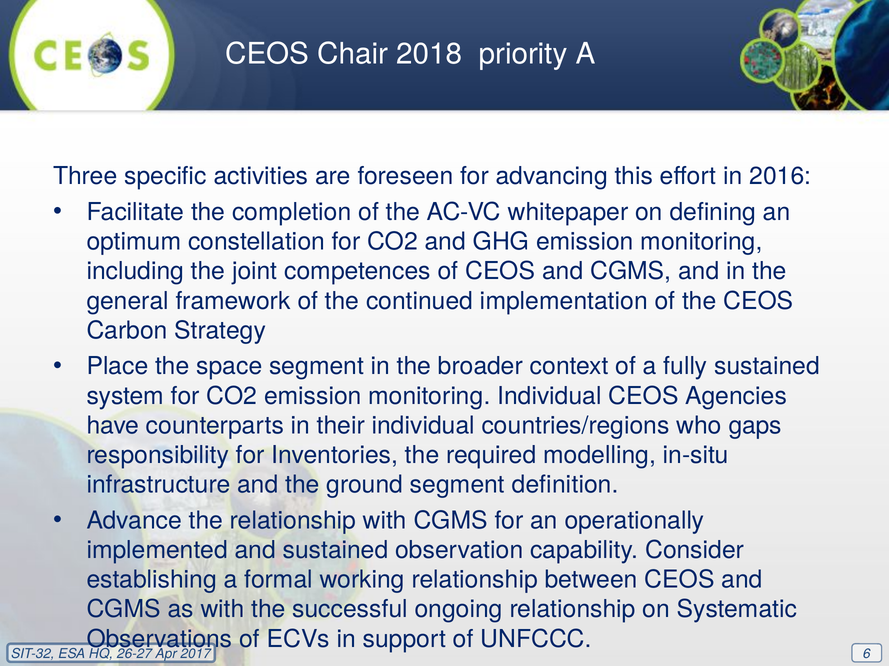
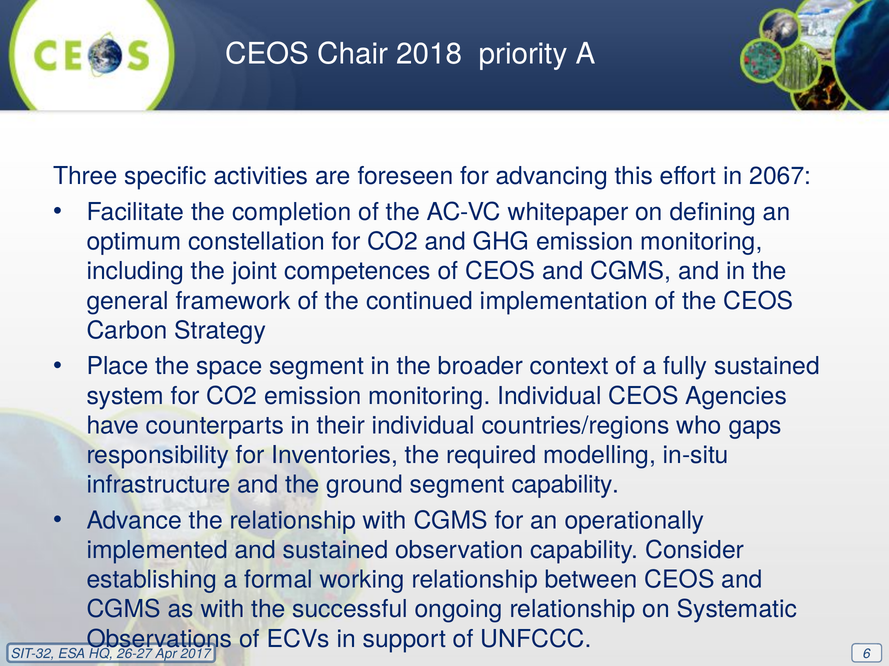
2016: 2016 -> 2067
segment definition: definition -> capability
